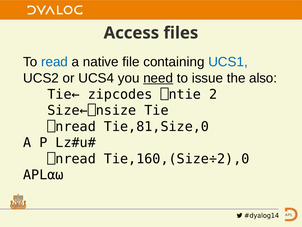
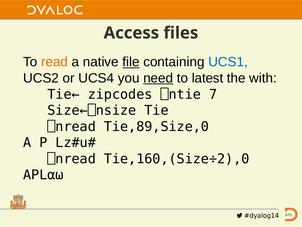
read colour: blue -> orange
file underline: none -> present
issue: issue -> latest
also: also -> with
2: 2 -> 7
Tie,81,Size,0: Tie,81,Size,0 -> Tie,89,Size,0
